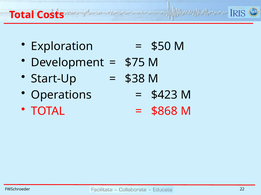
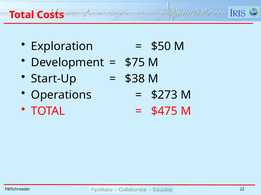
$423: $423 -> $273
$868: $868 -> $475
